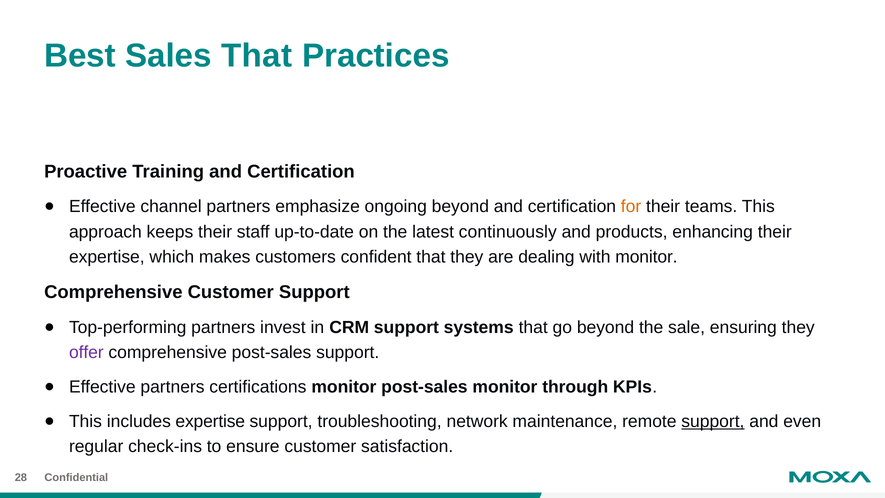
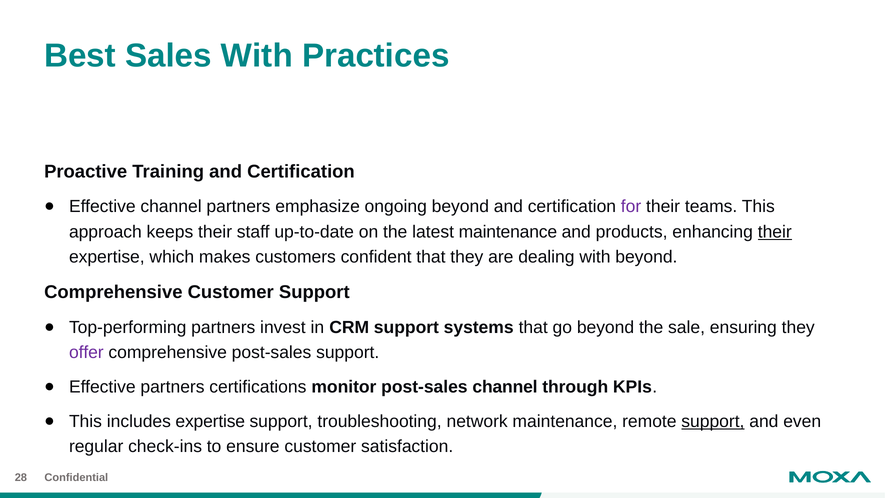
Sales That: That -> With
for colour: orange -> purple
latest continuously: continuously -> maintenance
their at (775, 232) underline: none -> present
with monitor: monitor -> beyond
post-sales monitor: monitor -> channel
